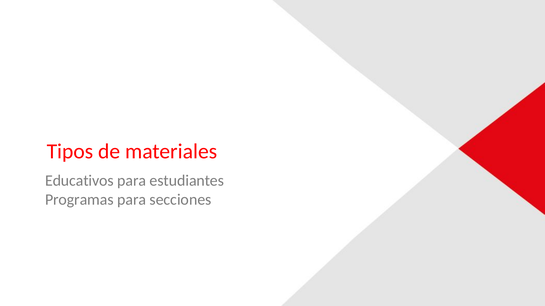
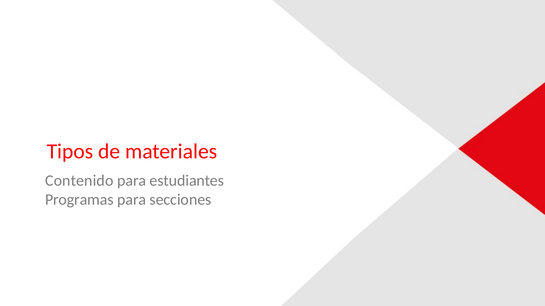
Educativos: Educativos -> Contenido
